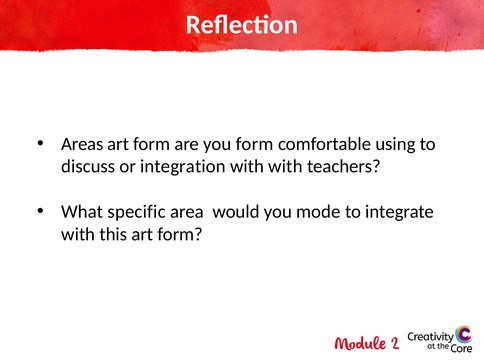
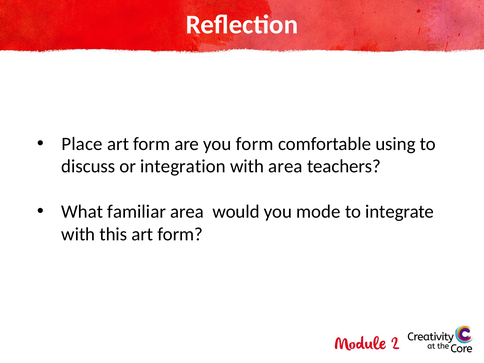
Areas: Areas -> Place
with with: with -> area
specific: specific -> familiar
